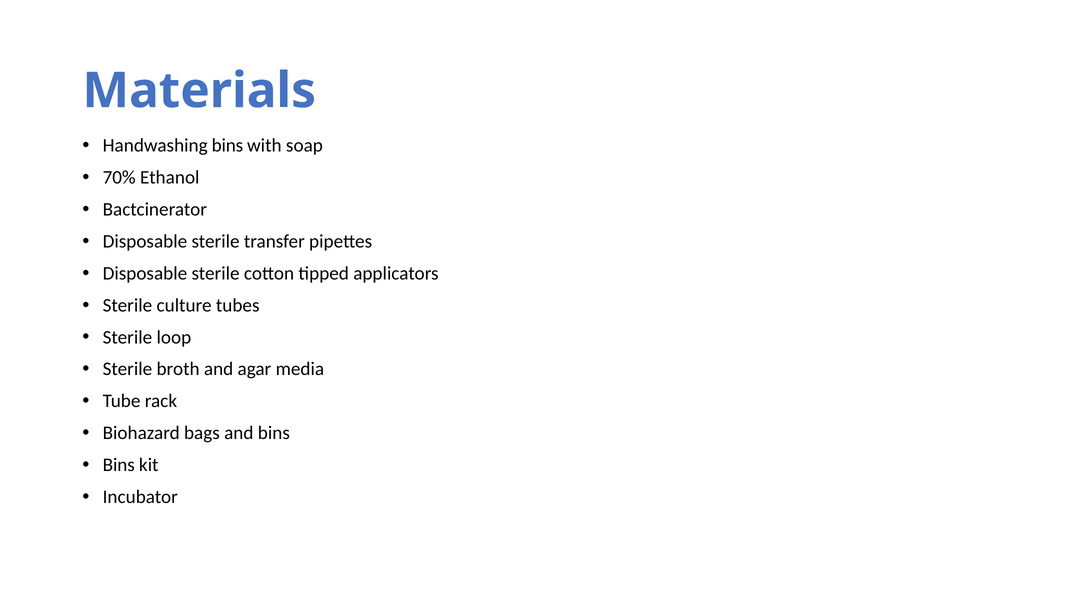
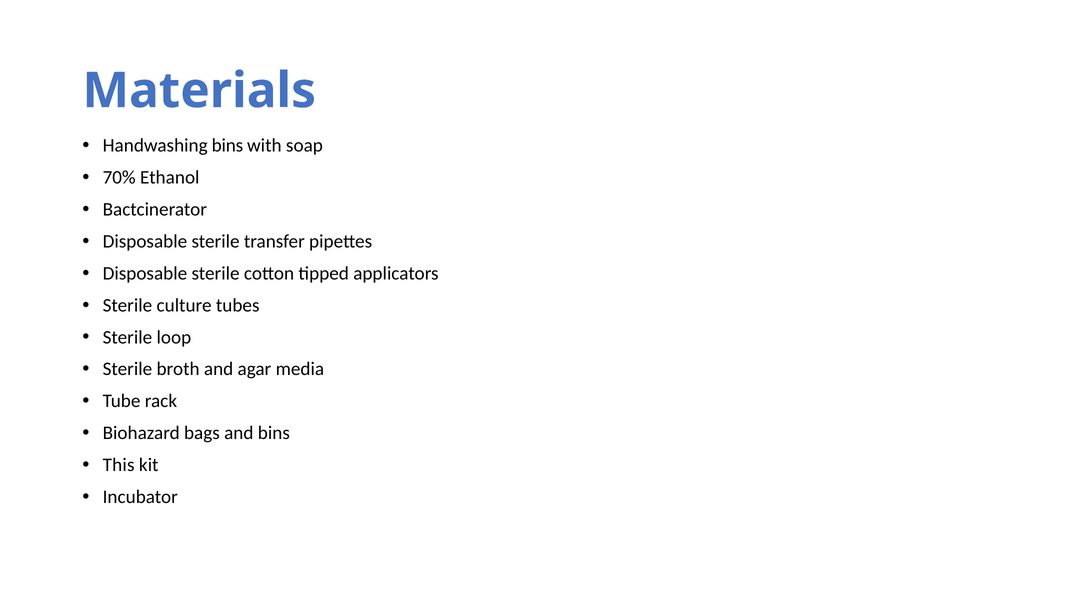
Bins at (119, 465): Bins -> This
